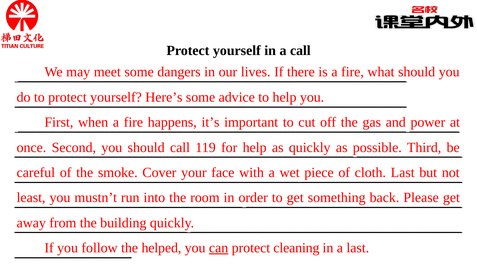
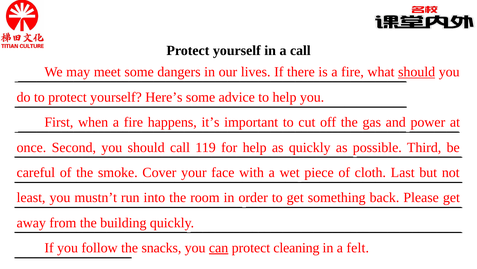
should at (417, 72) underline: none -> present
helped: helped -> snacks
a last: last -> felt
